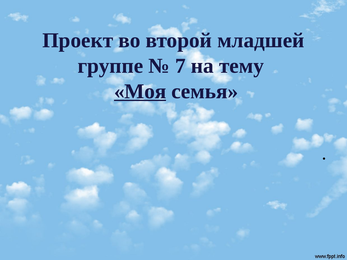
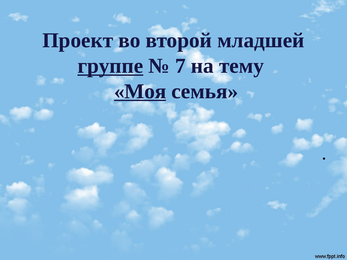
группе underline: none -> present
